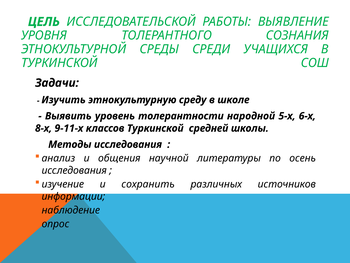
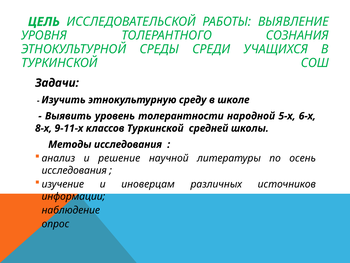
общения: общения -> решение
сохранить: сохранить -> иноверцам
